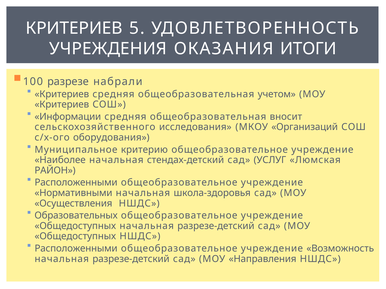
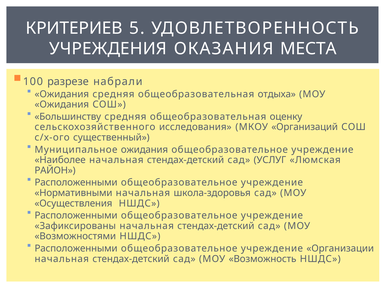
ИТОГИ: ИТОГИ -> МЕСТА
Критериев at (62, 94): Критериев -> Ожидания
учетом: учетом -> отдыха
Критериев at (62, 105): Критериев -> Ожидания
Информации: Информации -> Большинству
вносит: вносит -> оценку
оборудования: оборудования -> существенный
Муниципальное критерию: критерию -> ожидания
Образовательных at (76, 216): Образовательных -> Расположенными
Общедоступных at (75, 226): Общедоступных -> Зафиксированы
разрезе-детский at (216, 226): разрезе-детский -> стендах-детский
Общедоступных at (75, 237): Общедоступных -> Возможностями
Возможность: Возможность -> Организации
разрезе-детский at (131, 259): разрезе-детский -> стендах-детский
Направления: Направления -> Возможность
